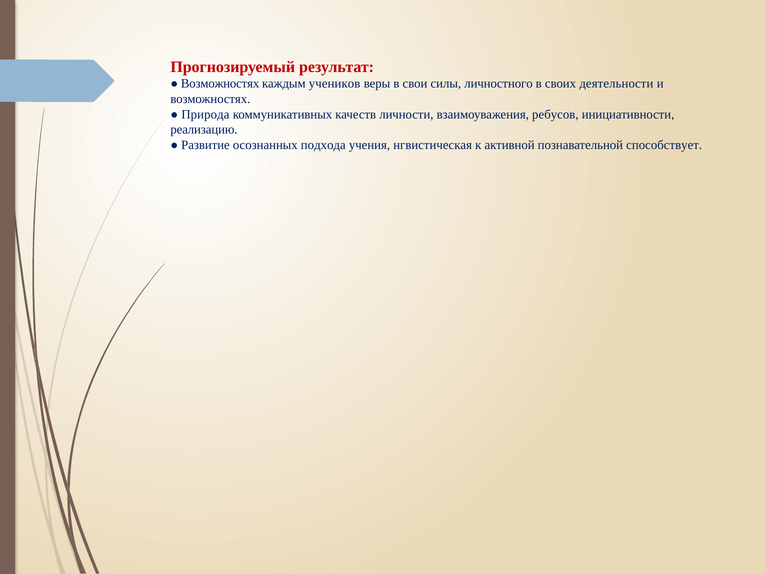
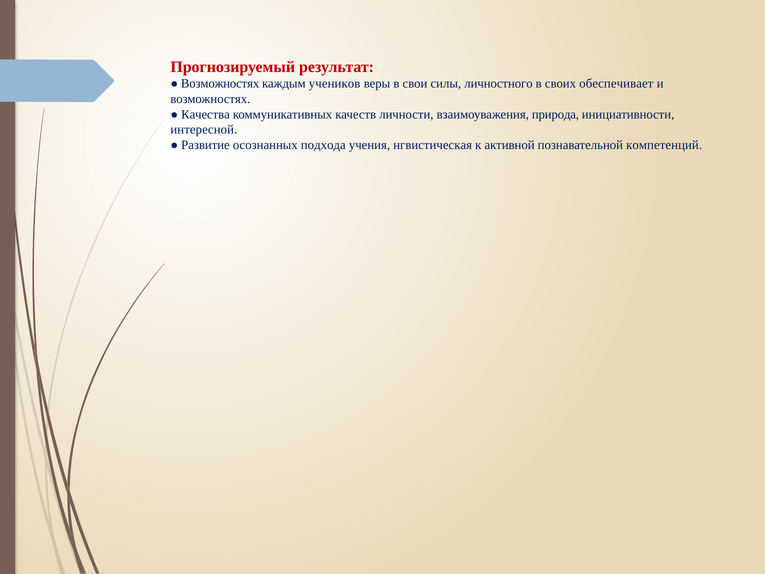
деятельности: деятельности -> обеспечивает
Природа: Природа -> Качества
ребусов: ребусов -> природа
реализацию: реализацию -> интересной
способствует: способствует -> компетенций
